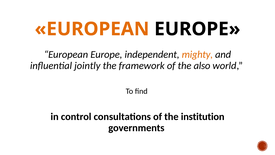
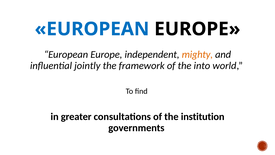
EUROPEAN at (92, 29) colour: orange -> blue
also: also -> into
control: control -> greater
